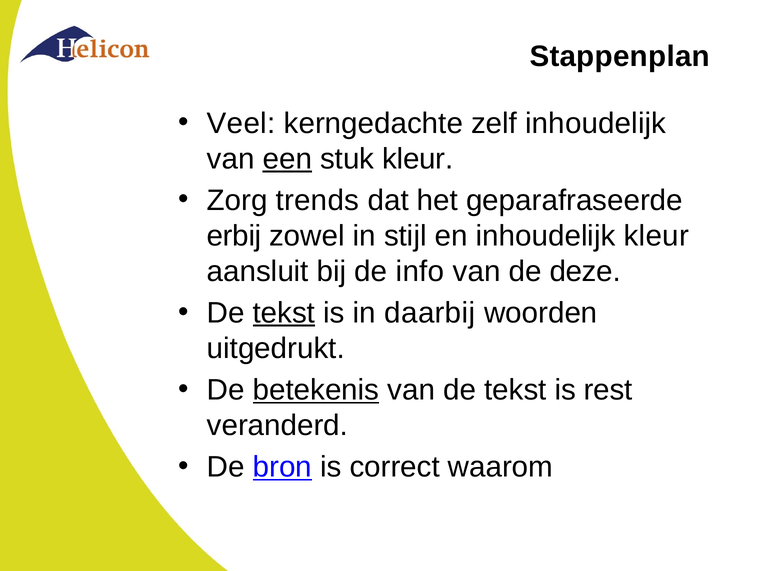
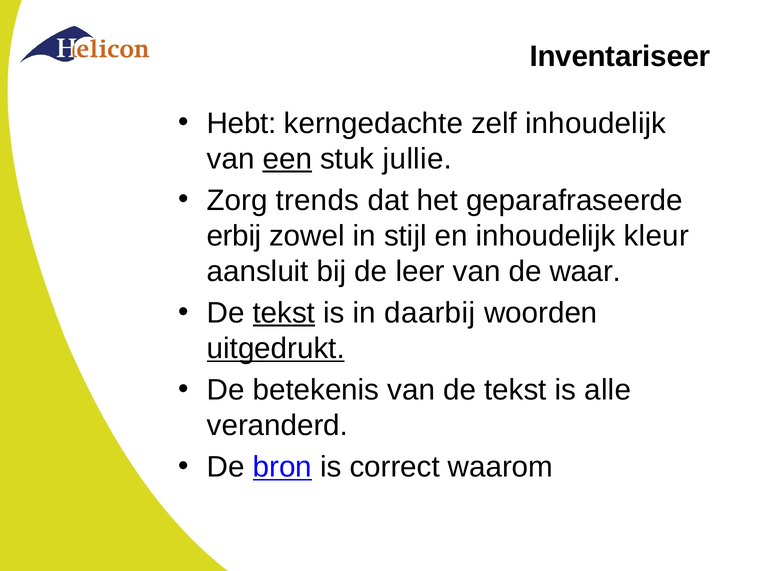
Stappenplan: Stappenplan -> Inventariseer
Veel: Veel -> Hebt
stuk kleur: kleur -> jullie
info: info -> leer
deze: deze -> waar
uitgedrukt underline: none -> present
betekenis underline: present -> none
rest: rest -> alle
